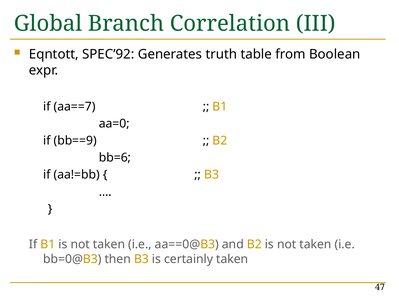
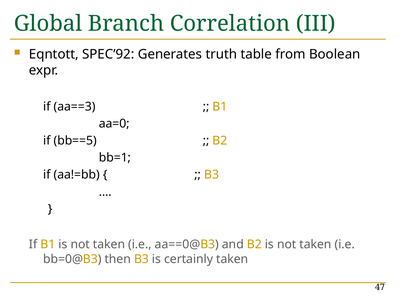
aa==7: aa==7 -> aa==3
bb==9: bb==9 -> bb==5
bb=6: bb=6 -> bb=1
